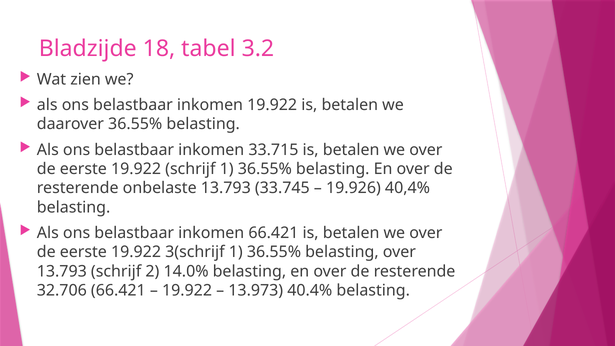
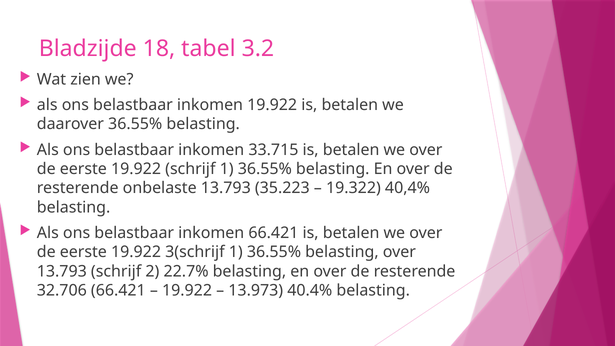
33.745: 33.745 -> 35.223
19.926: 19.926 -> 19.322
14.0%: 14.0% -> 22.7%
